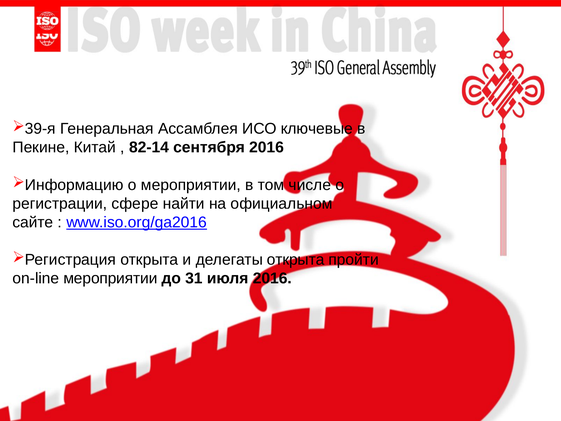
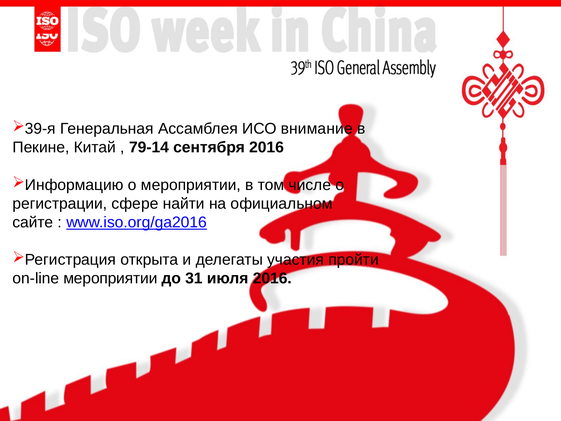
ключевые: ключевые -> внимание
82-14: 82-14 -> 79-14
делегаты открыта: открыта -> участия
